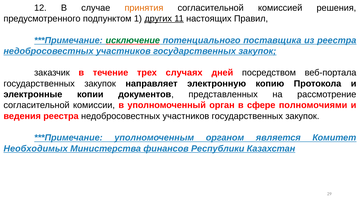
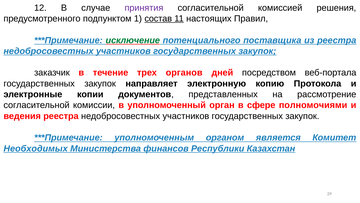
принятия colour: orange -> purple
других: других -> состав
случаях: случаях -> органов
